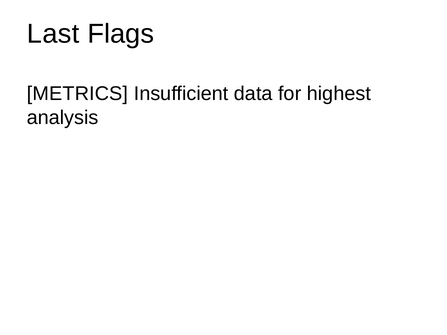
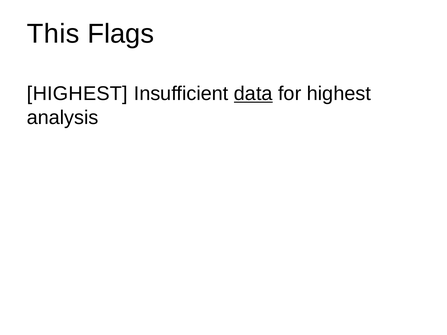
Last: Last -> This
METRICS at (77, 94): METRICS -> HIGHEST
data underline: none -> present
